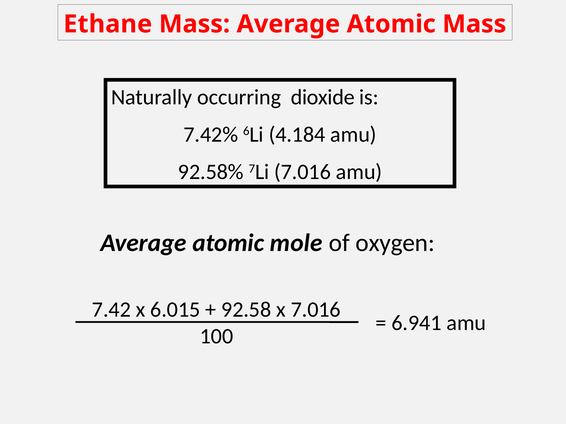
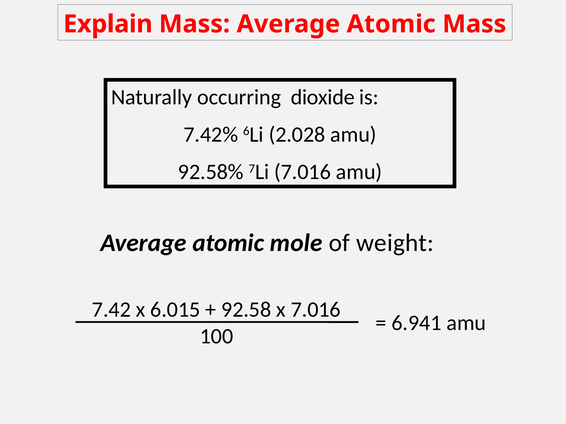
Ethane: Ethane -> Explain
4.184: 4.184 -> 2.028
oxygen: oxygen -> weight
